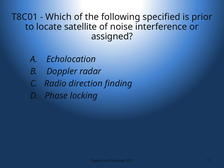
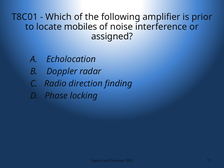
specified: specified -> amplifier
satellite: satellite -> mobiles
